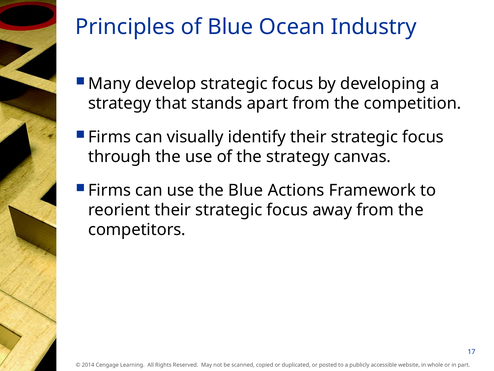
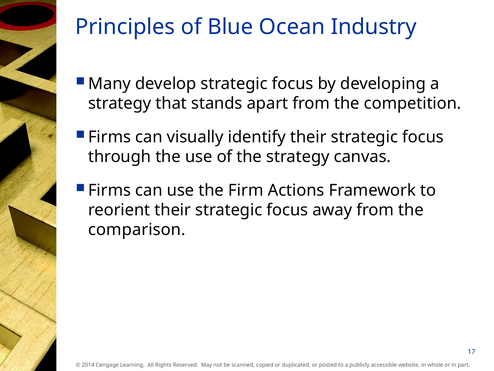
the Blue: Blue -> Firm
competitors: competitors -> comparison
